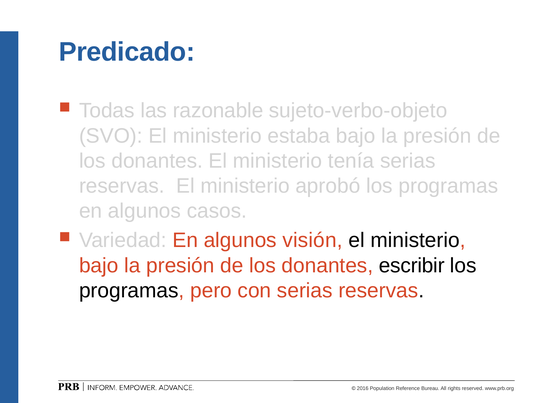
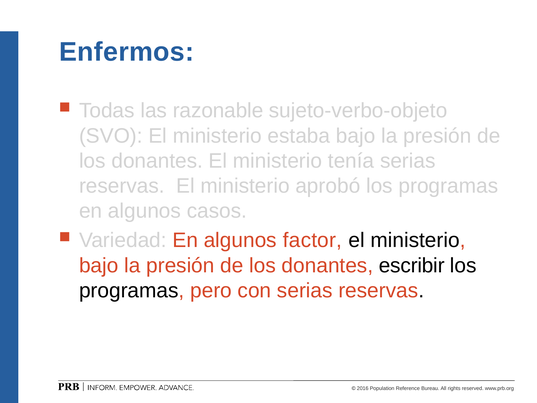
Predicado: Predicado -> Enfermos
visión: visión -> factor
